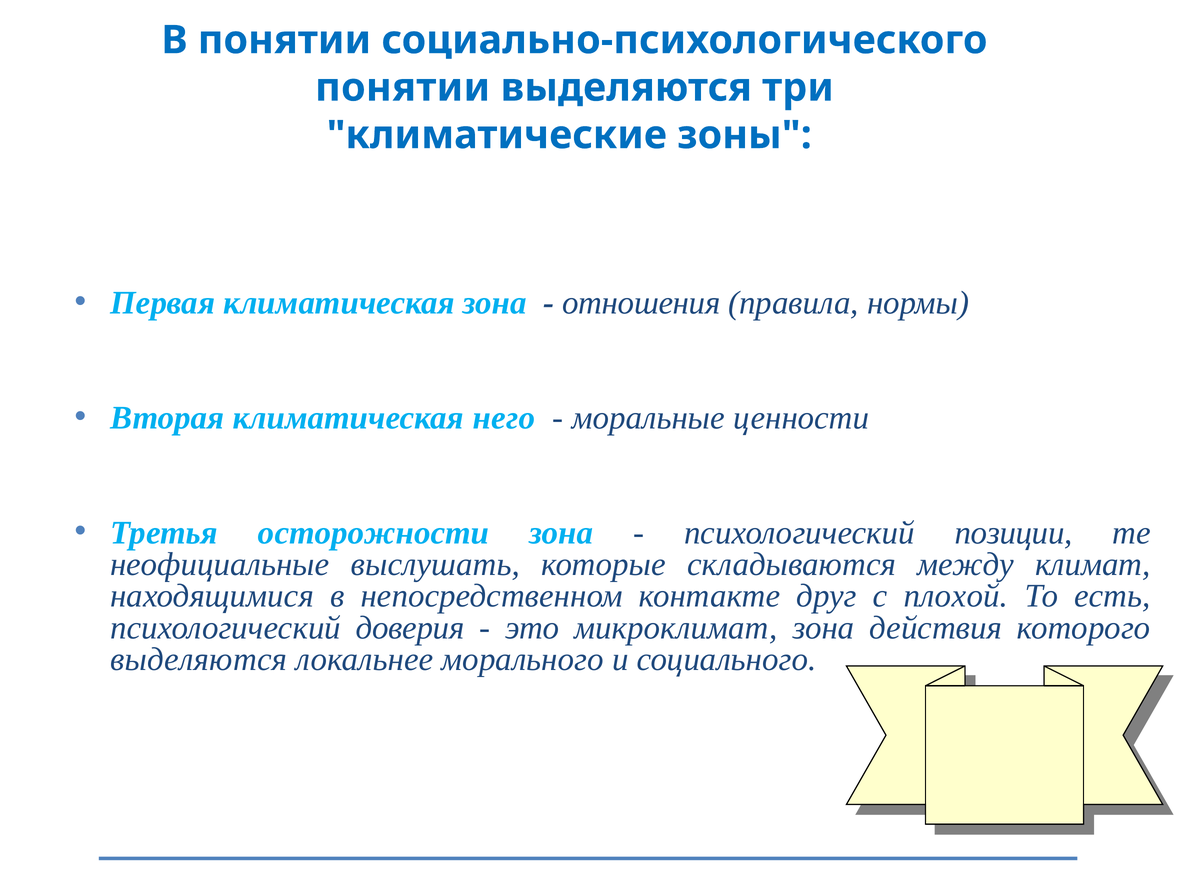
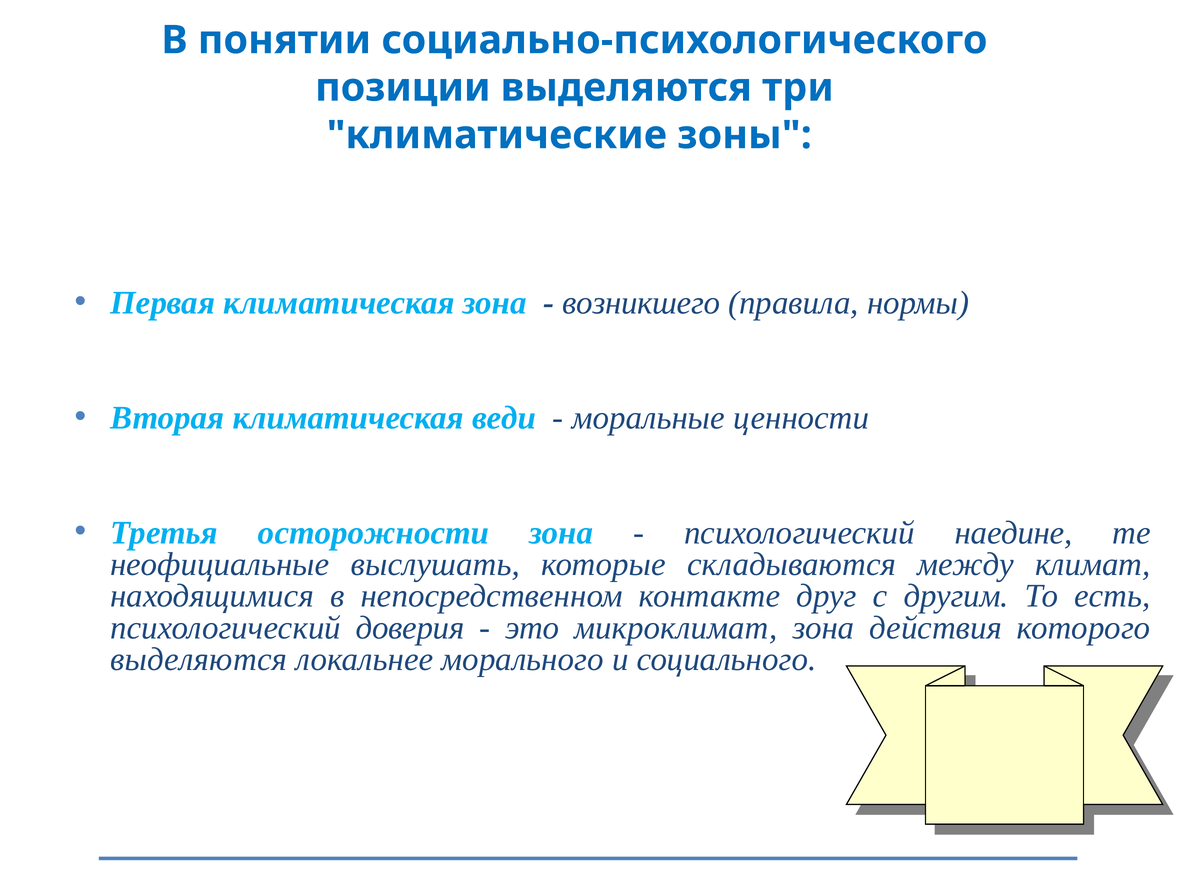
понятии at (403, 88): понятии -> позиции
отношения: отношения -> возникшего
него: него -> веди
позиции: позиции -> наедине
плохой: плохой -> другим
